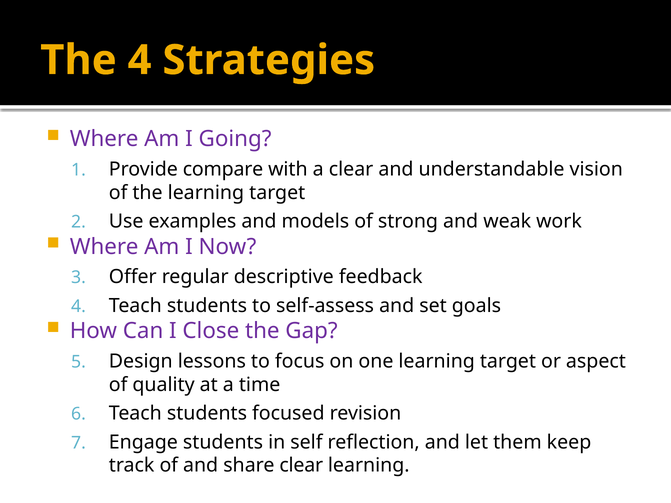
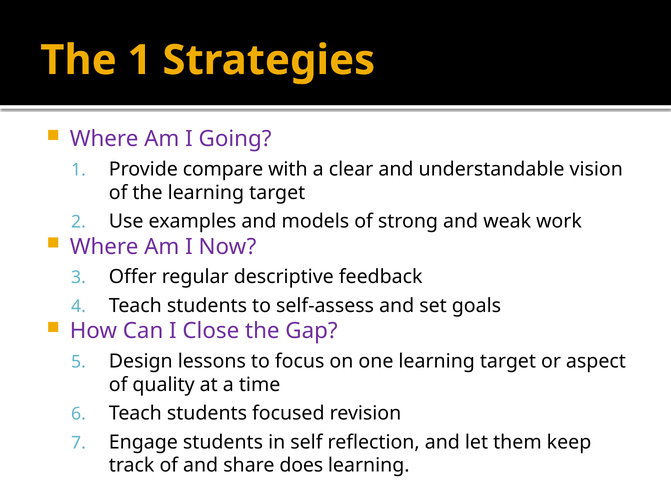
The 4: 4 -> 1
share clear: clear -> does
